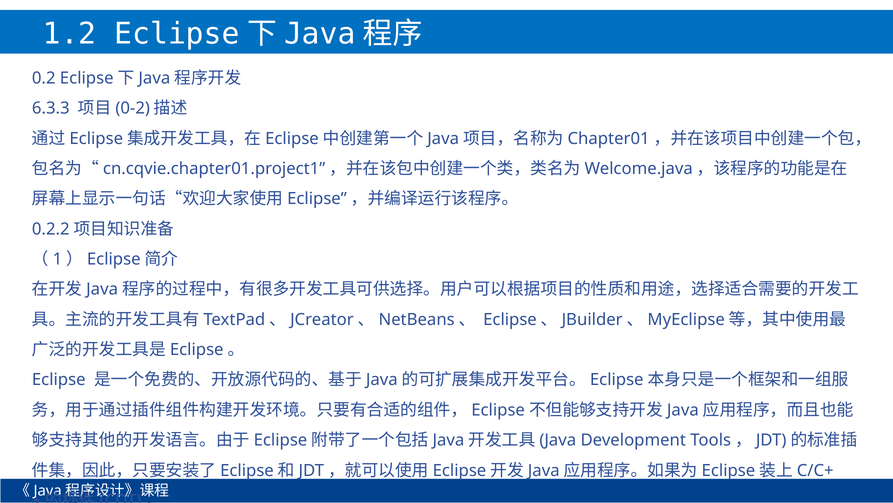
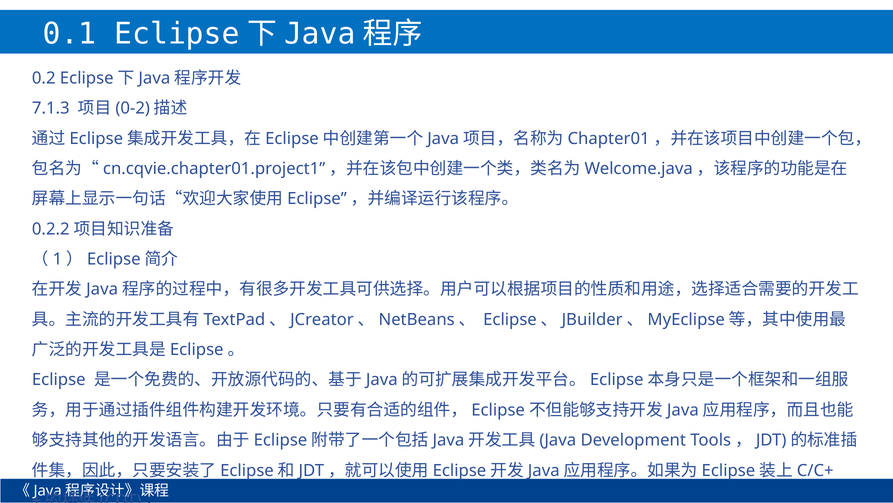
1.2: 1.2 -> 0.1
6.3.3: 6.3.3 -> 7.1.3
